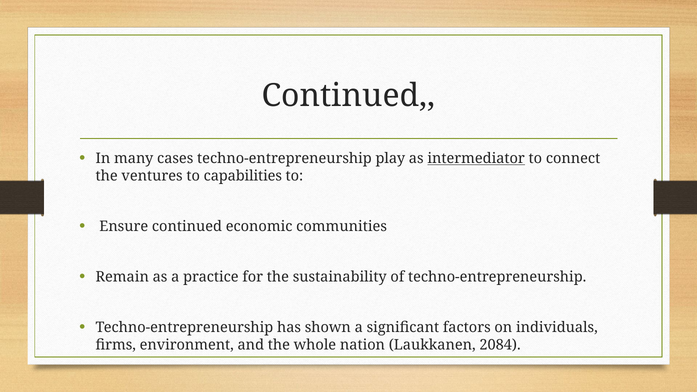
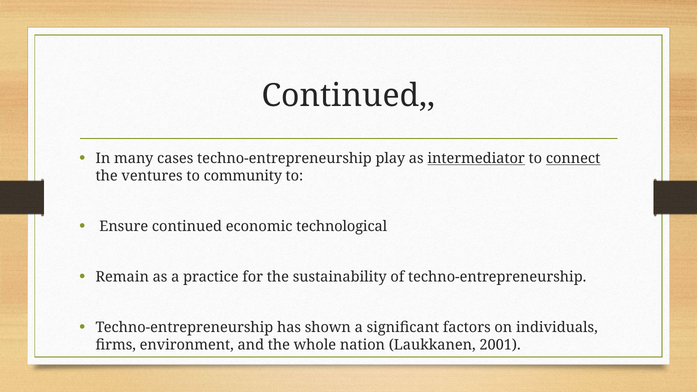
connect underline: none -> present
capabilities: capabilities -> community
communities: communities -> technological
2084: 2084 -> 2001
